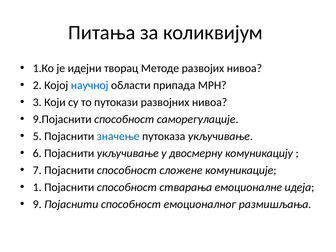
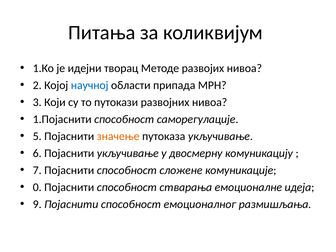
9.Појаснити: 9.Појаснити -> 1.Појаснити
значење colour: blue -> orange
1: 1 -> 0
